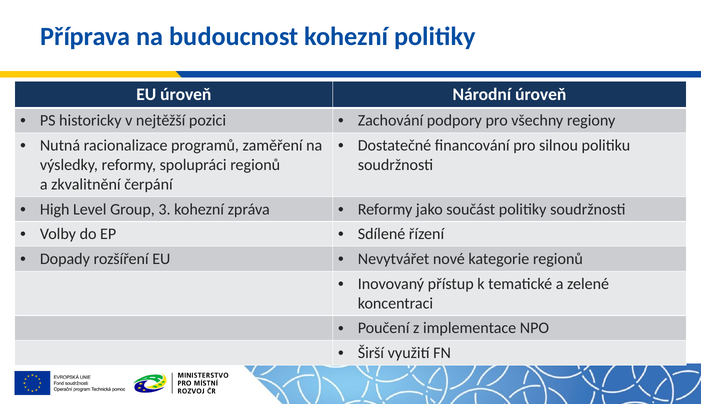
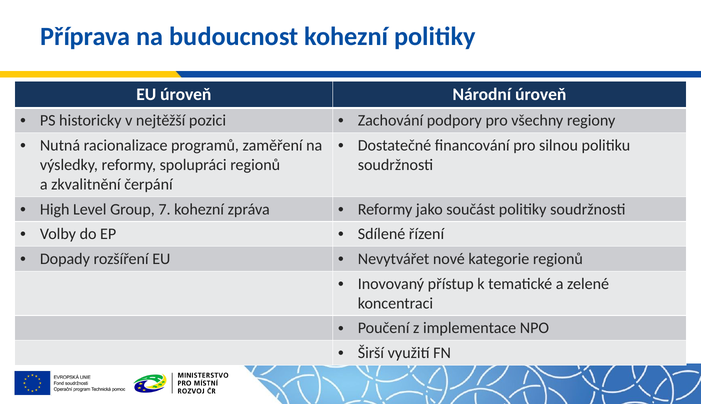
3: 3 -> 7
